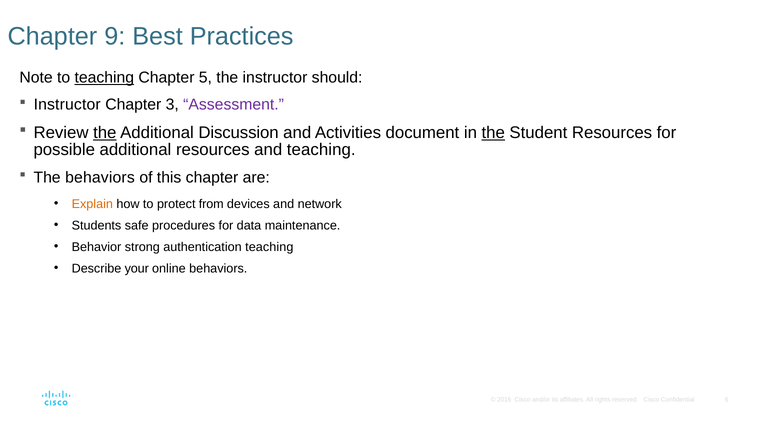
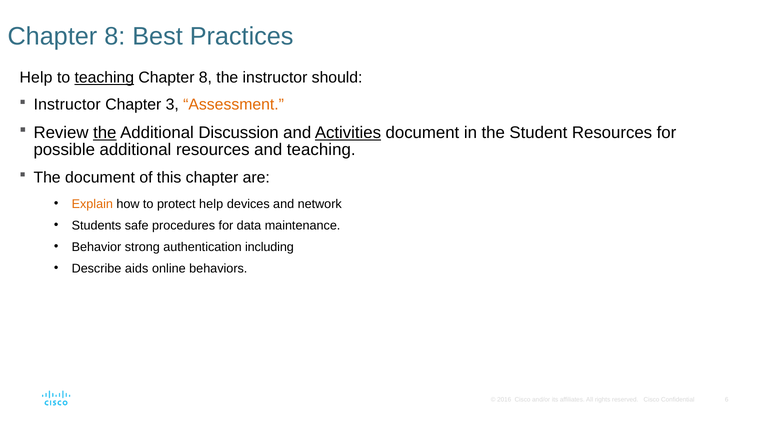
9 at (115, 37): 9 -> 8
Note at (36, 78): Note -> Help
5 at (205, 78): 5 -> 8
Assessment colour: purple -> orange
Activities underline: none -> present
the at (493, 133) underline: present -> none
The behaviors: behaviors -> document
protect from: from -> help
authentication teaching: teaching -> including
your: your -> aids
